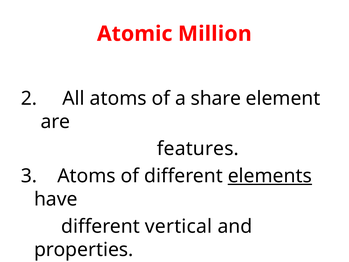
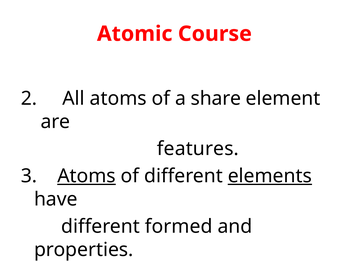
Million: Million -> Course
Atoms at (87, 176) underline: none -> present
vertical: vertical -> formed
